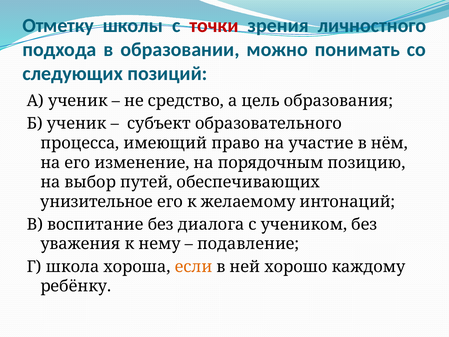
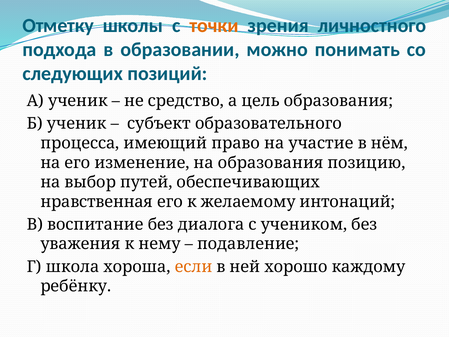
точки colour: red -> orange
на порядочным: порядочным -> образования
унизительное: унизительное -> нравственная
